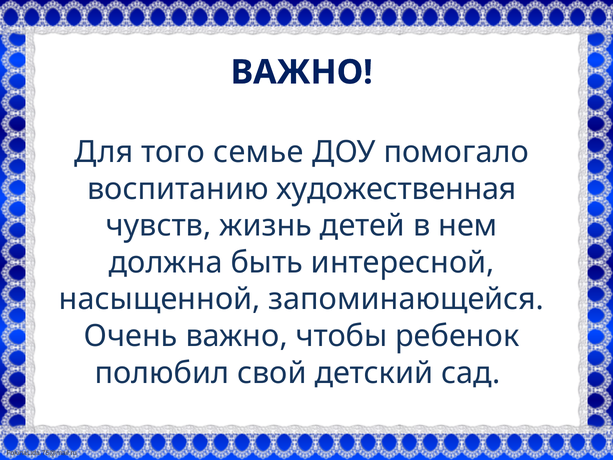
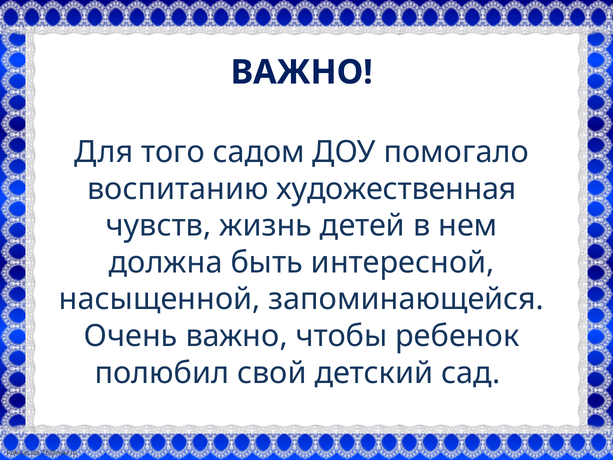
семье: семье -> садом
